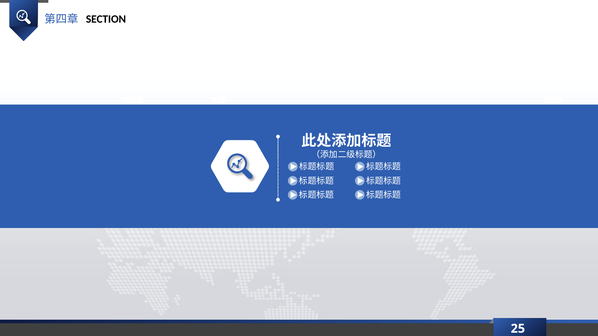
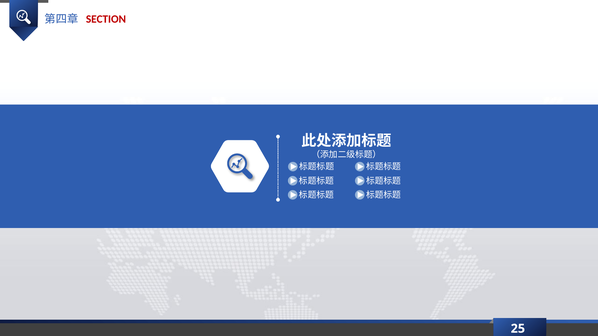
SECTION colour: black -> red
